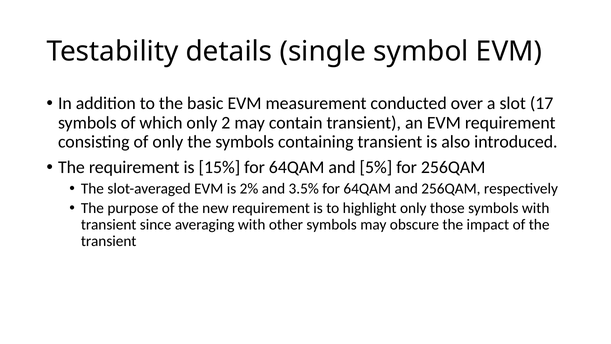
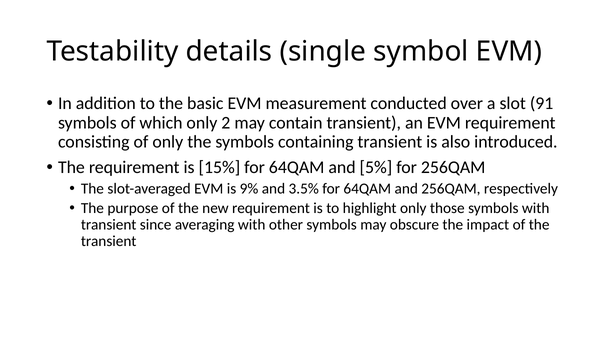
17: 17 -> 91
2%: 2% -> 9%
